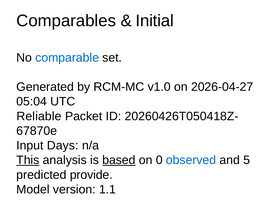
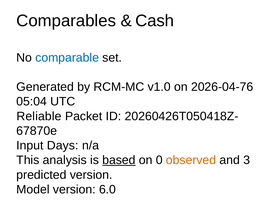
Initial: Initial -> Cash
2026-04-27: 2026-04-27 -> 2026-04-76
This underline: present -> none
observed colour: blue -> orange
5: 5 -> 3
predicted provide: provide -> version
1.1: 1.1 -> 6.0
